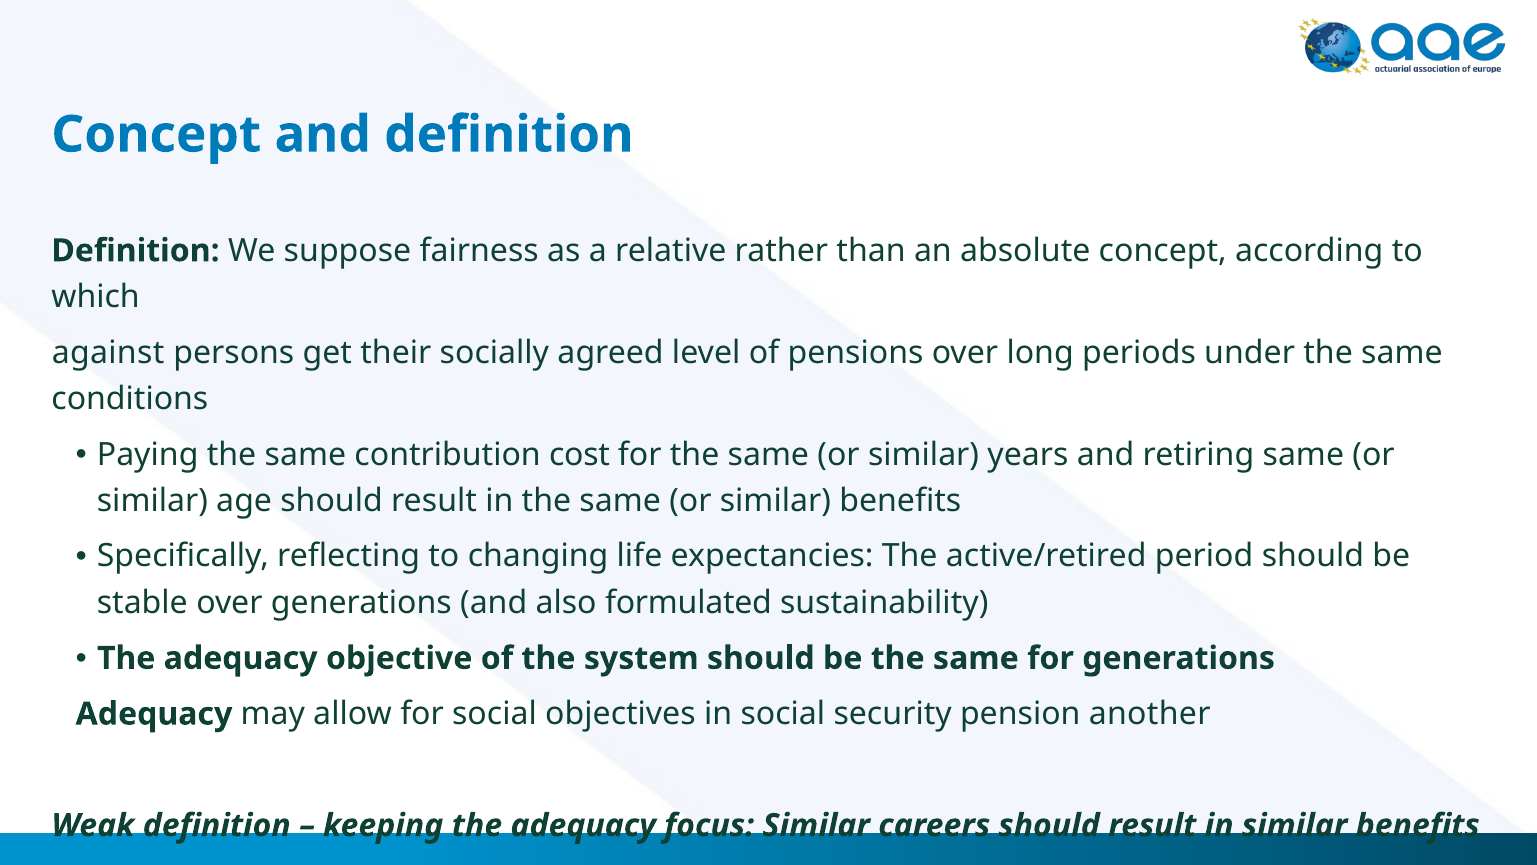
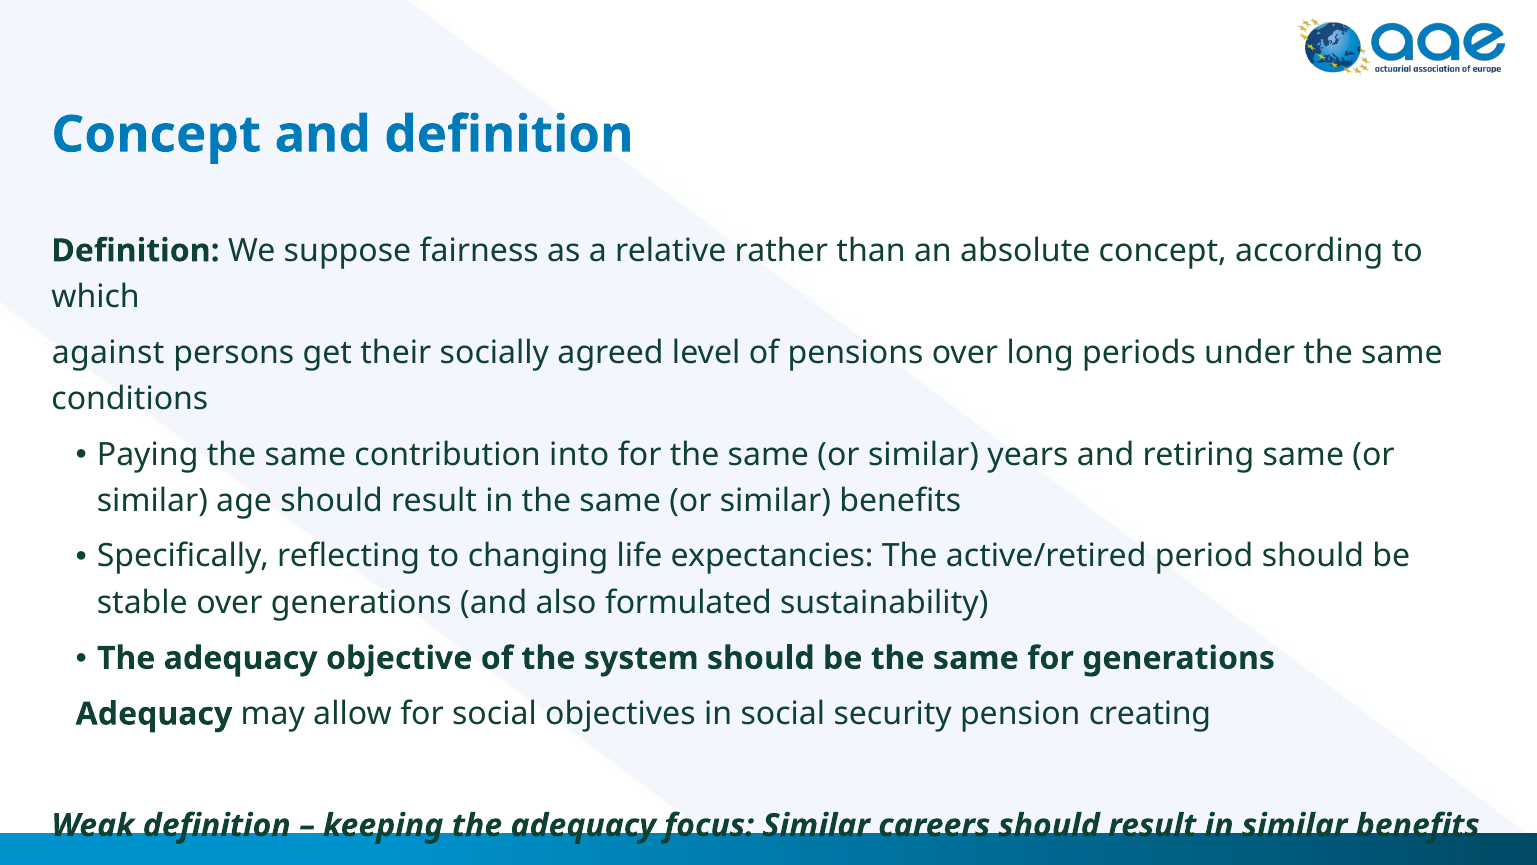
cost: cost -> into
another: another -> creating
